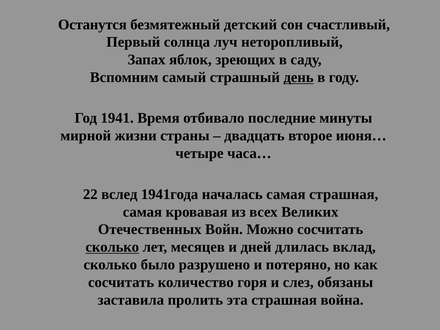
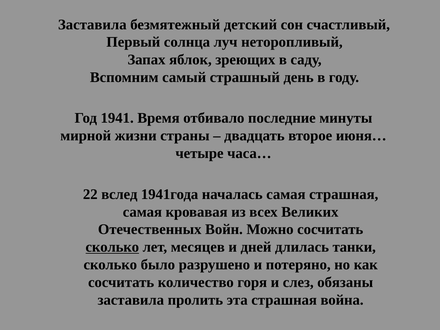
Останутся at (92, 25): Останутся -> Заставила
день underline: present -> none
вклад: вклад -> танки
